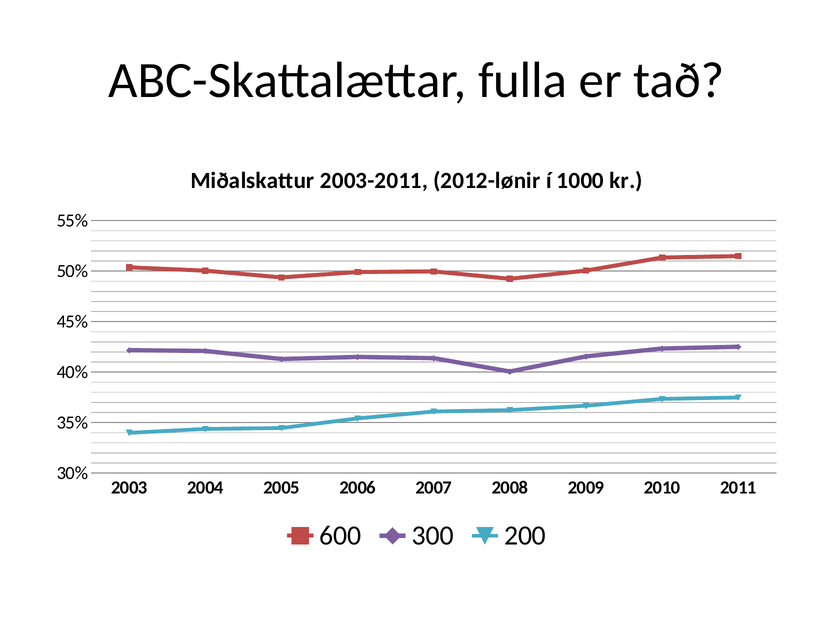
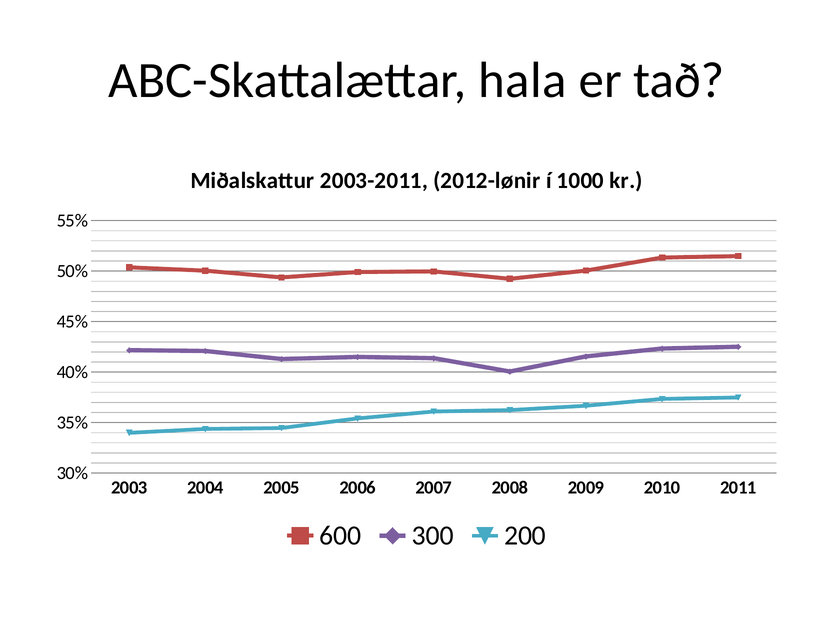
fulla: fulla -> hala
